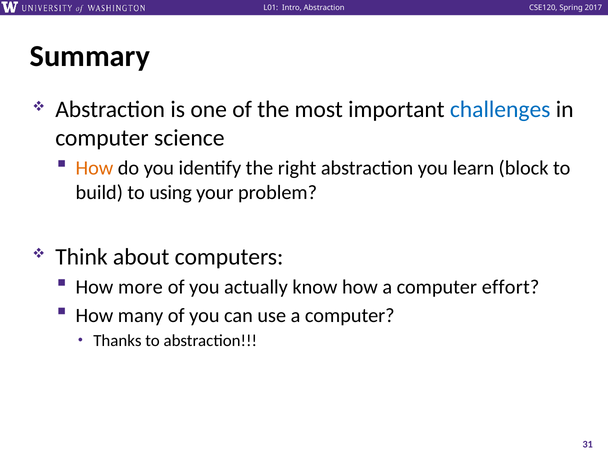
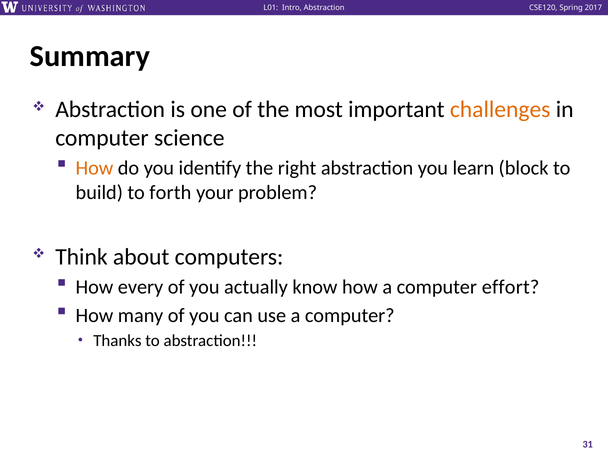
challenges colour: blue -> orange
using: using -> forth
more: more -> every
